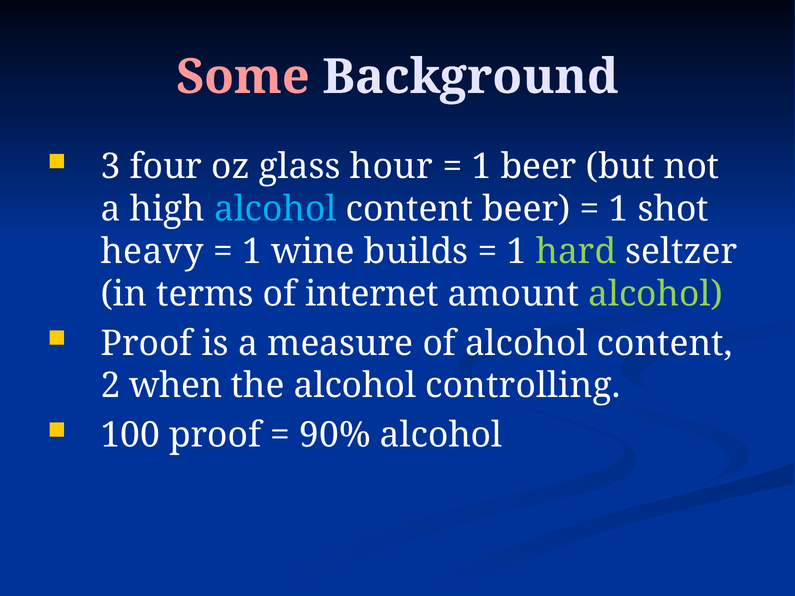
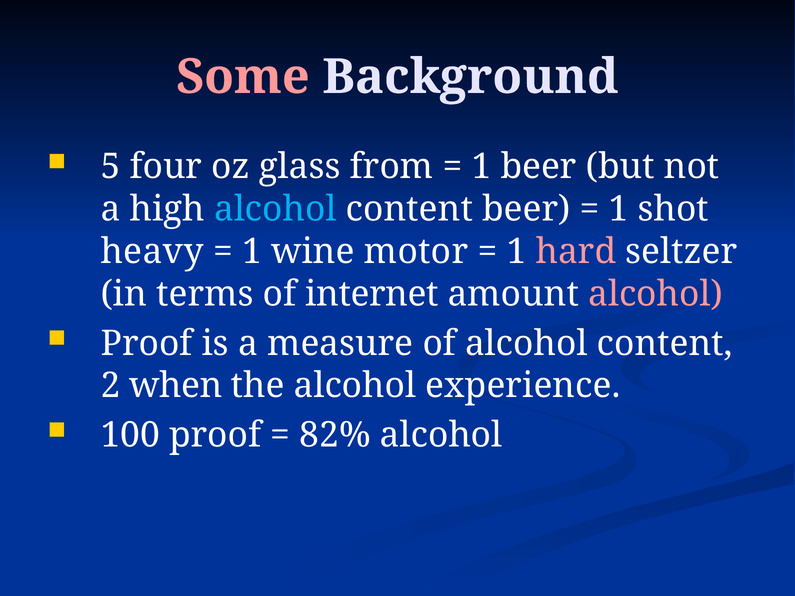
3: 3 -> 5
hour: hour -> from
builds: builds -> motor
hard colour: light green -> pink
alcohol at (655, 294) colour: light green -> pink
controlling: controlling -> experience
90%: 90% -> 82%
